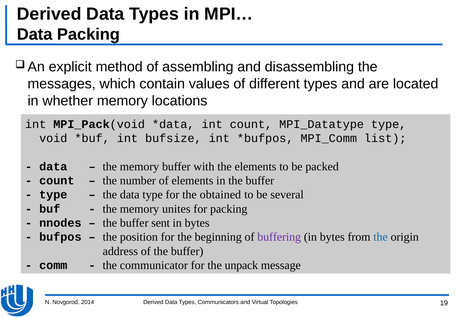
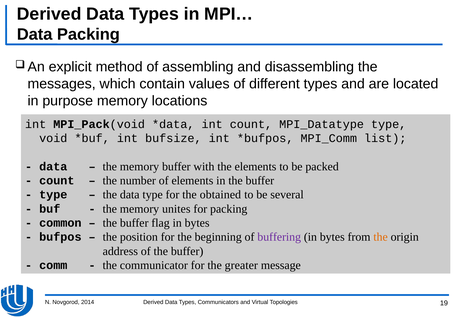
whether: whether -> purpose
nnodes: nnodes -> common
sent: sent -> flag
the at (381, 237) colour: blue -> orange
unpack: unpack -> greater
